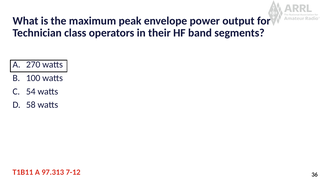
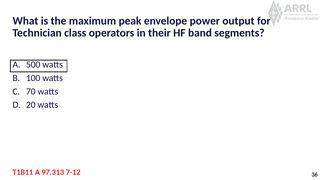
270: 270 -> 500
54: 54 -> 70
58: 58 -> 20
